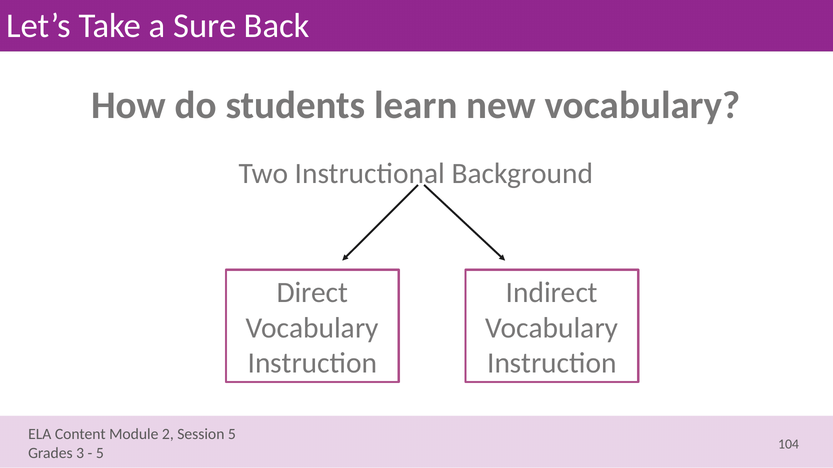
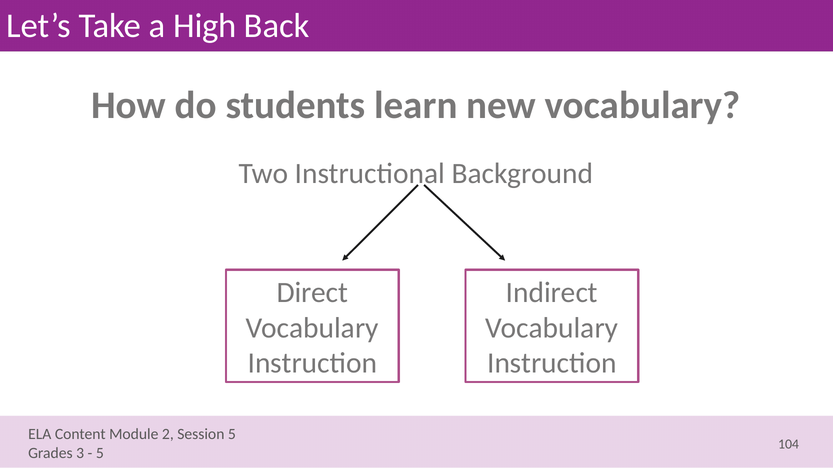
Sure: Sure -> High
